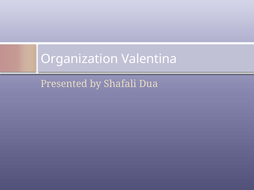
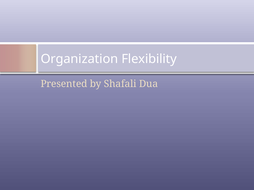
Valentina: Valentina -> Flexibility
